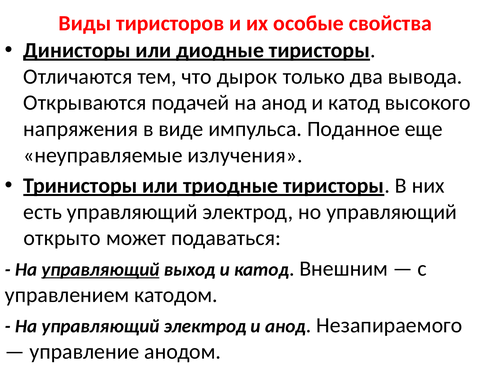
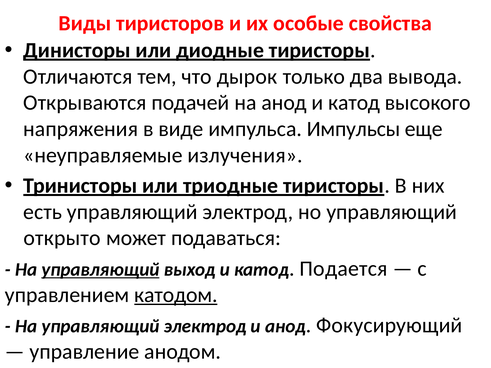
Поданное: Поданное -> Импульсы
Внешним: Внешним -> Подается
катодом underline: none -> present
Незапираемого: Незапираемого -> Фокусирующий
